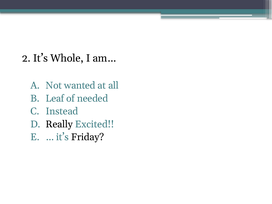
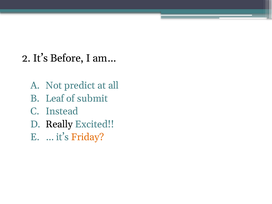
Whole: Whole -> Before
wanted: wanted -> predict
needed: needed -> submit
Friday colour: black -> orange
